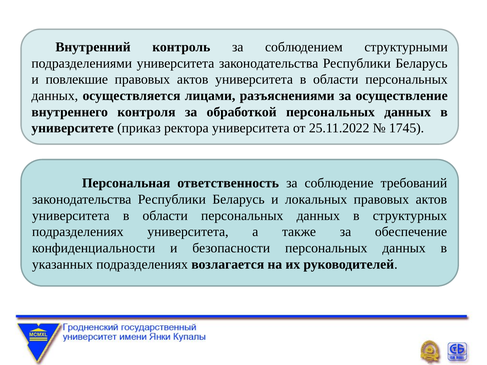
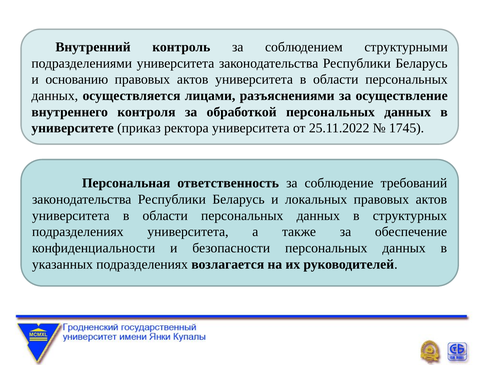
повлекшие: повлекшие -> основанию
